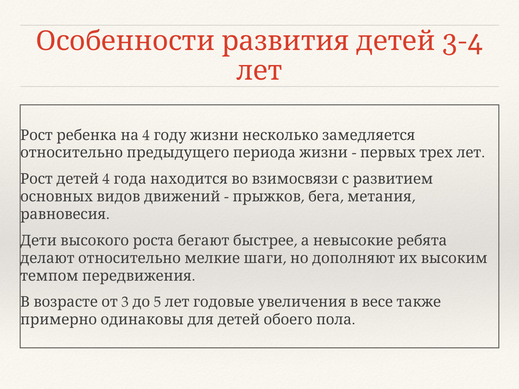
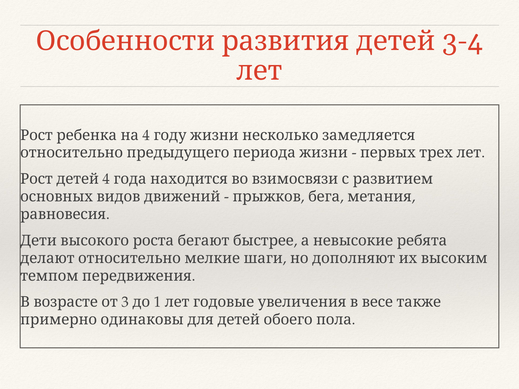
5: 5 -> 1
